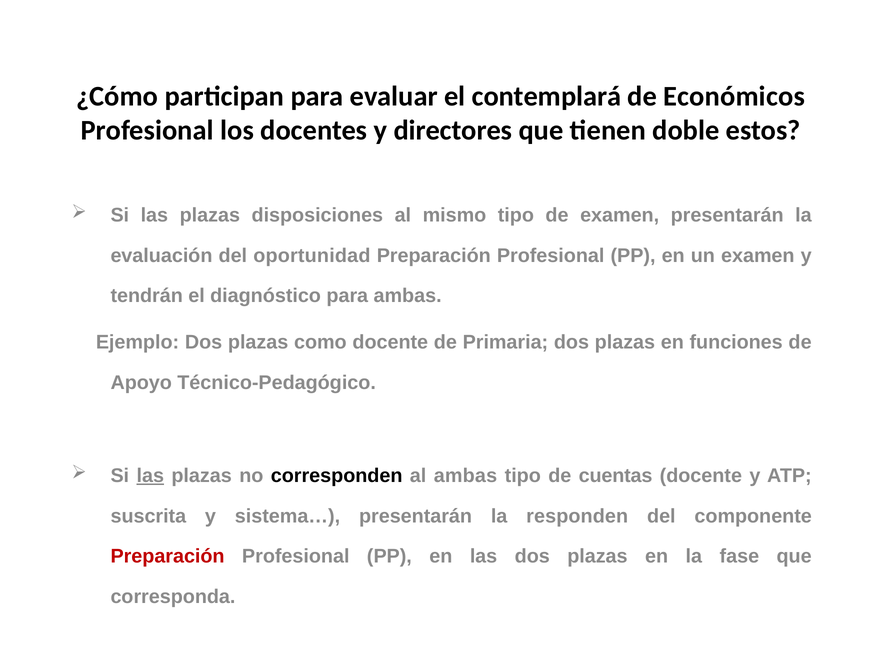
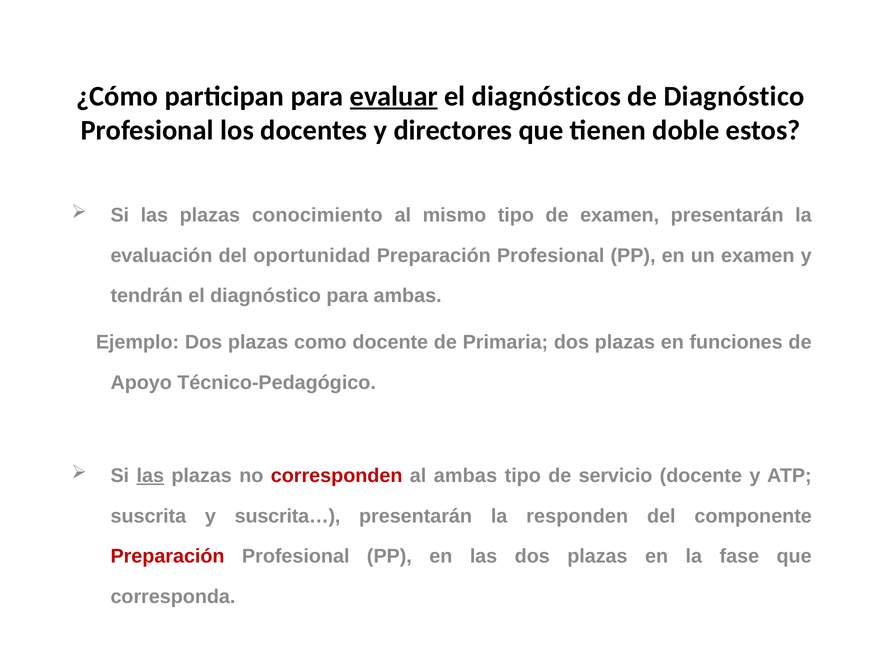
evaluar underline: none -> present
contemplará: contemplará -> diagnósticos
de Económicos: Económicos -> Diagnóstico
disposiciones: disposiciones -> conocimiento
corresponden colour: black -> red
cuentas: cuentas -> servicio
sistema…: sistema… -> suscrita…
